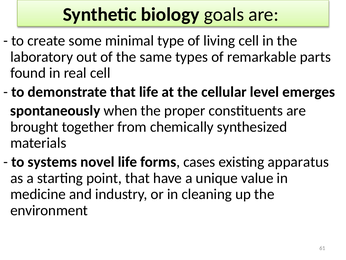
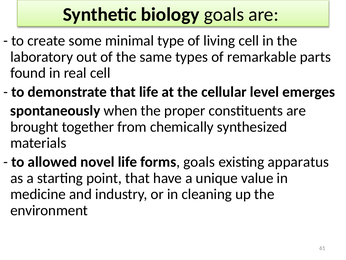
systems: systems -> allowed
forms cases: cases -> goals
